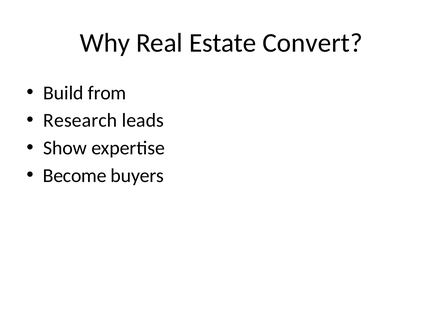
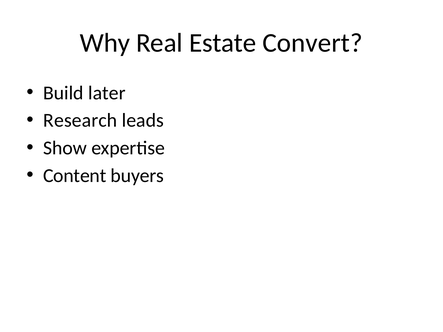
from: from -> later
Become: Become -> Content
